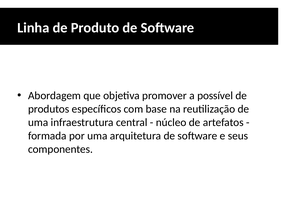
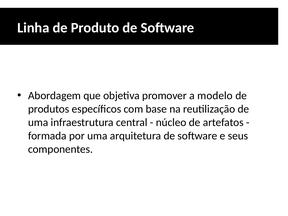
possível: possível -> modelo
